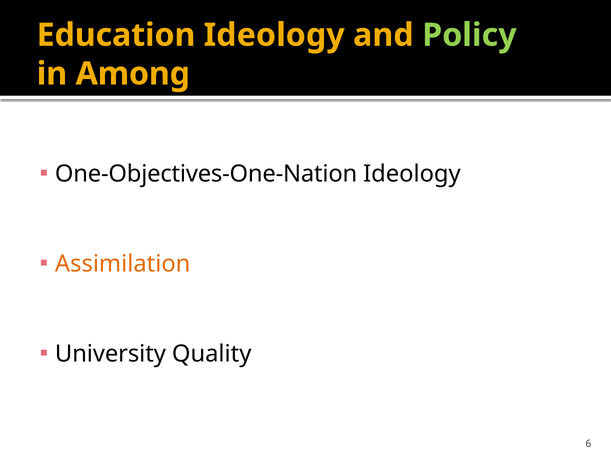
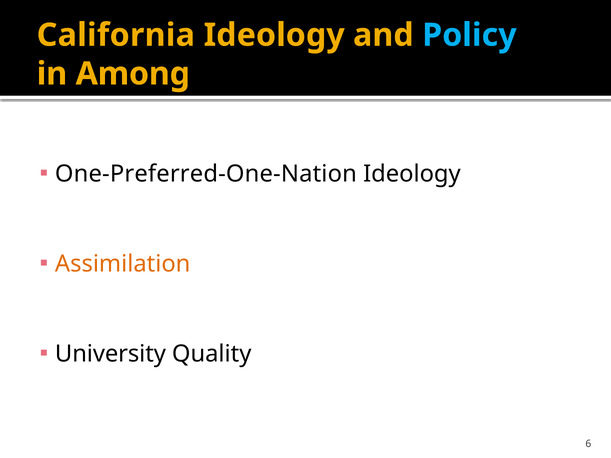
Education: Education -> California
Policy colour: light green -> light blue
One-Objectives-One-Nation: One-Objectives-One-Nation -> One-Preferred-One-Nation
